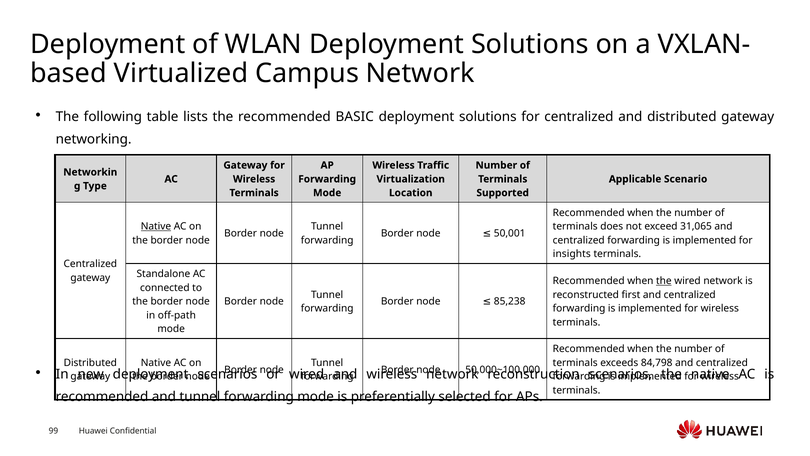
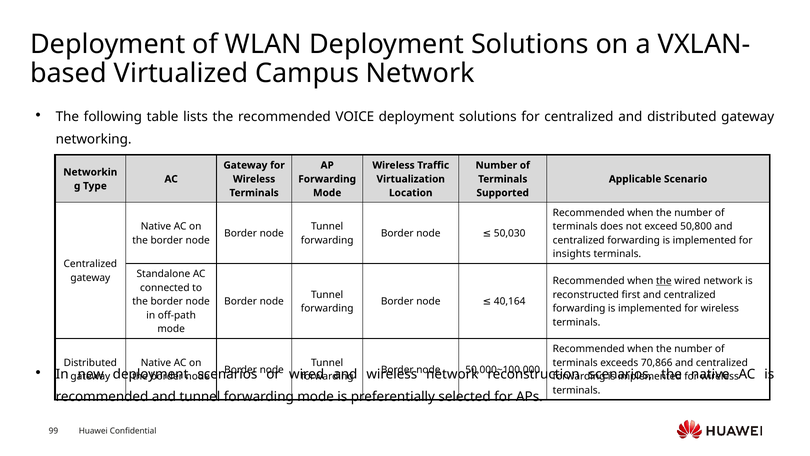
BASIC: BASIC -> VOICE
Native at (156, 226) underline: present -> none
31,065: 31,065 -> 50,800
50,001: 50,001 -> 50,030
85,238: 85,238 -> 40,164
84,798: 84,798 -> 70,866
